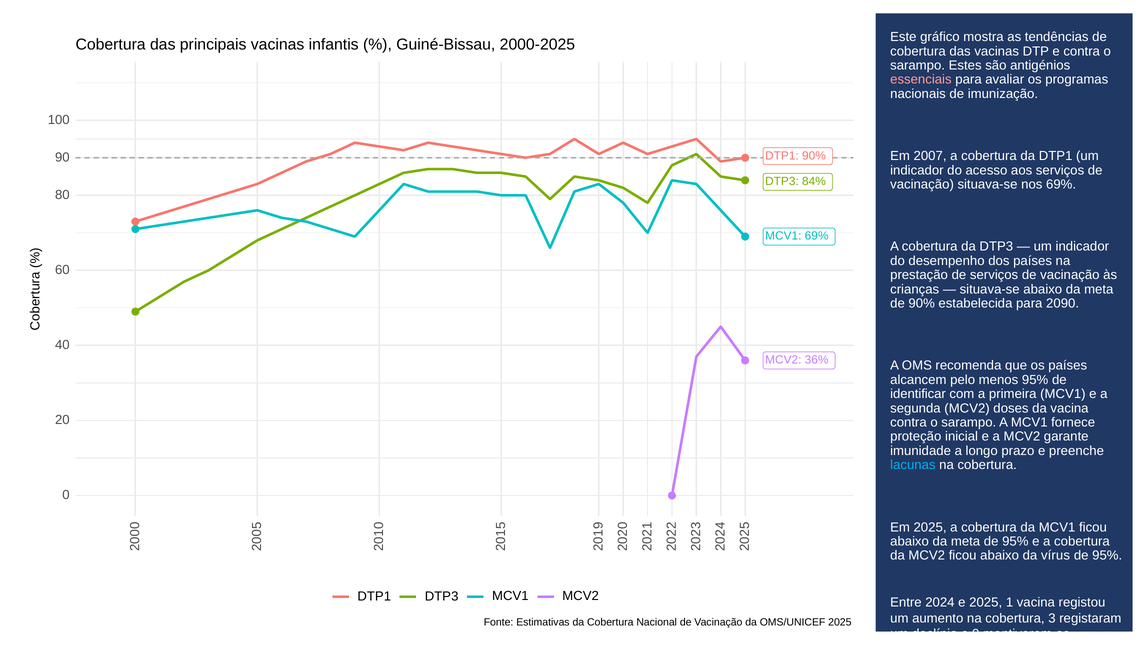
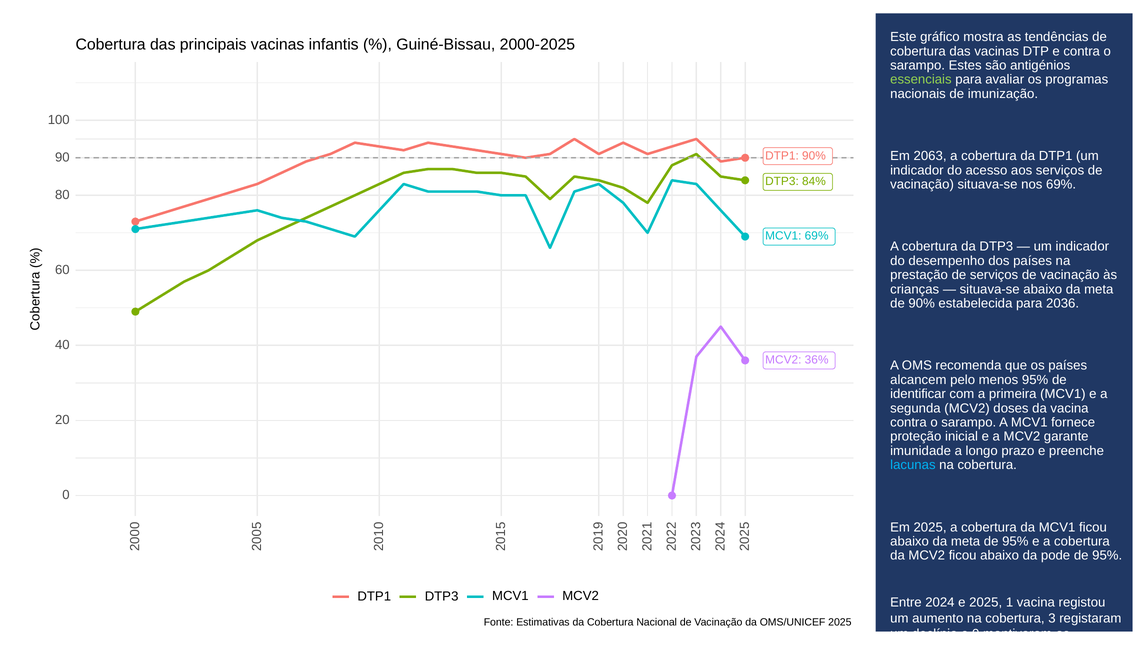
essenciais colour: pink -> light green
2007: 2007 -> 2063
2090: 2090 -> 2036
vírus: vírus -> pode
